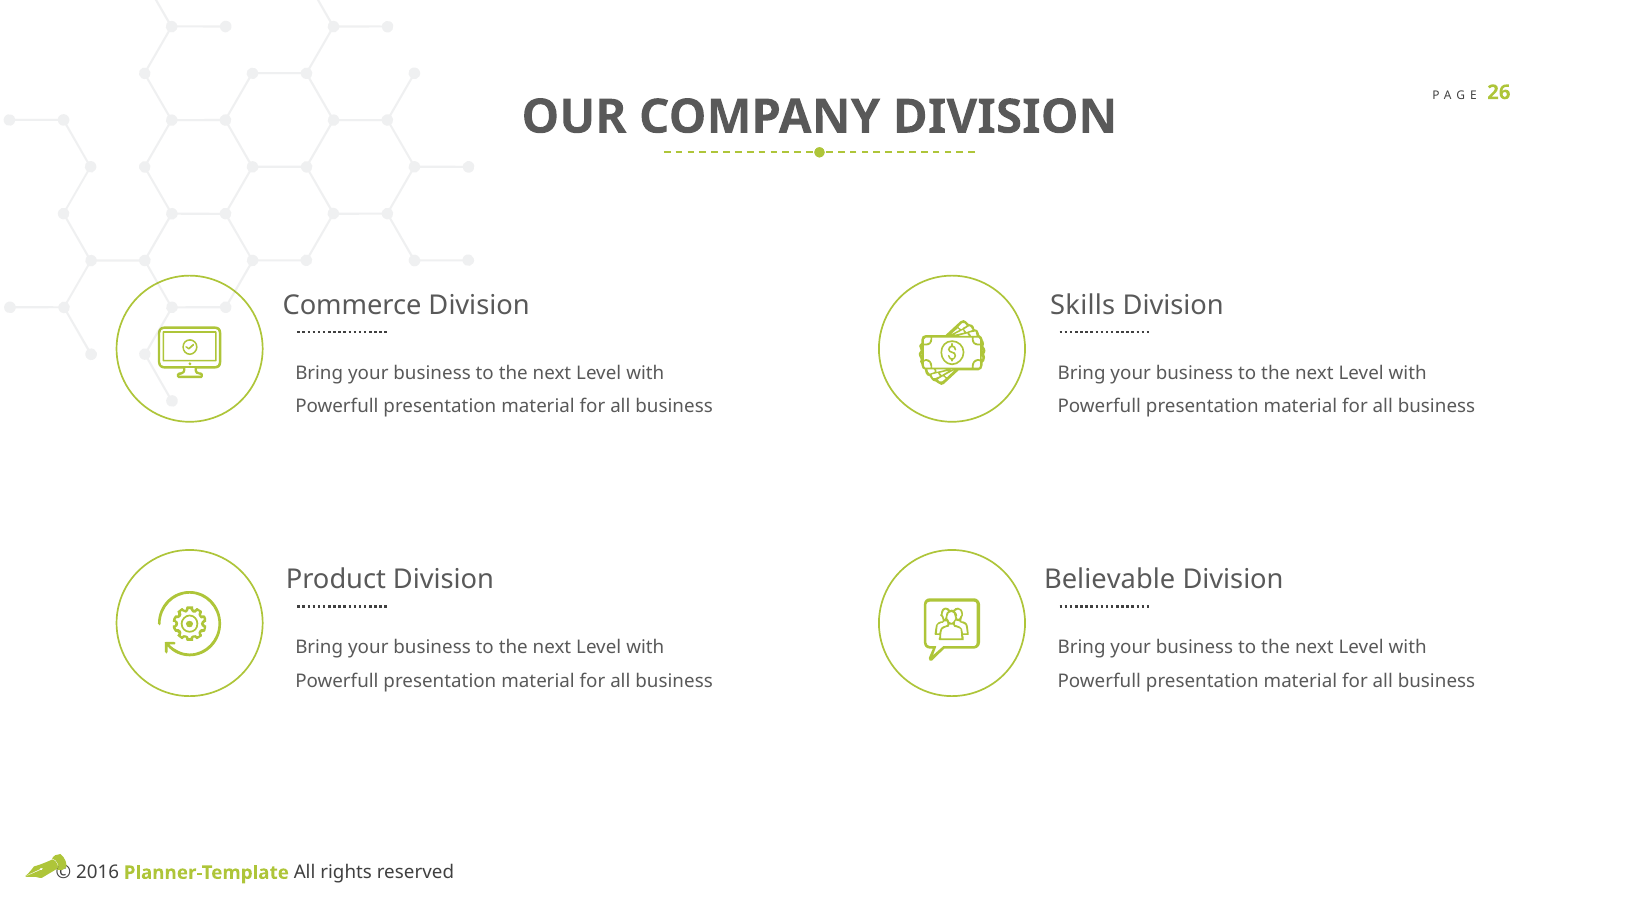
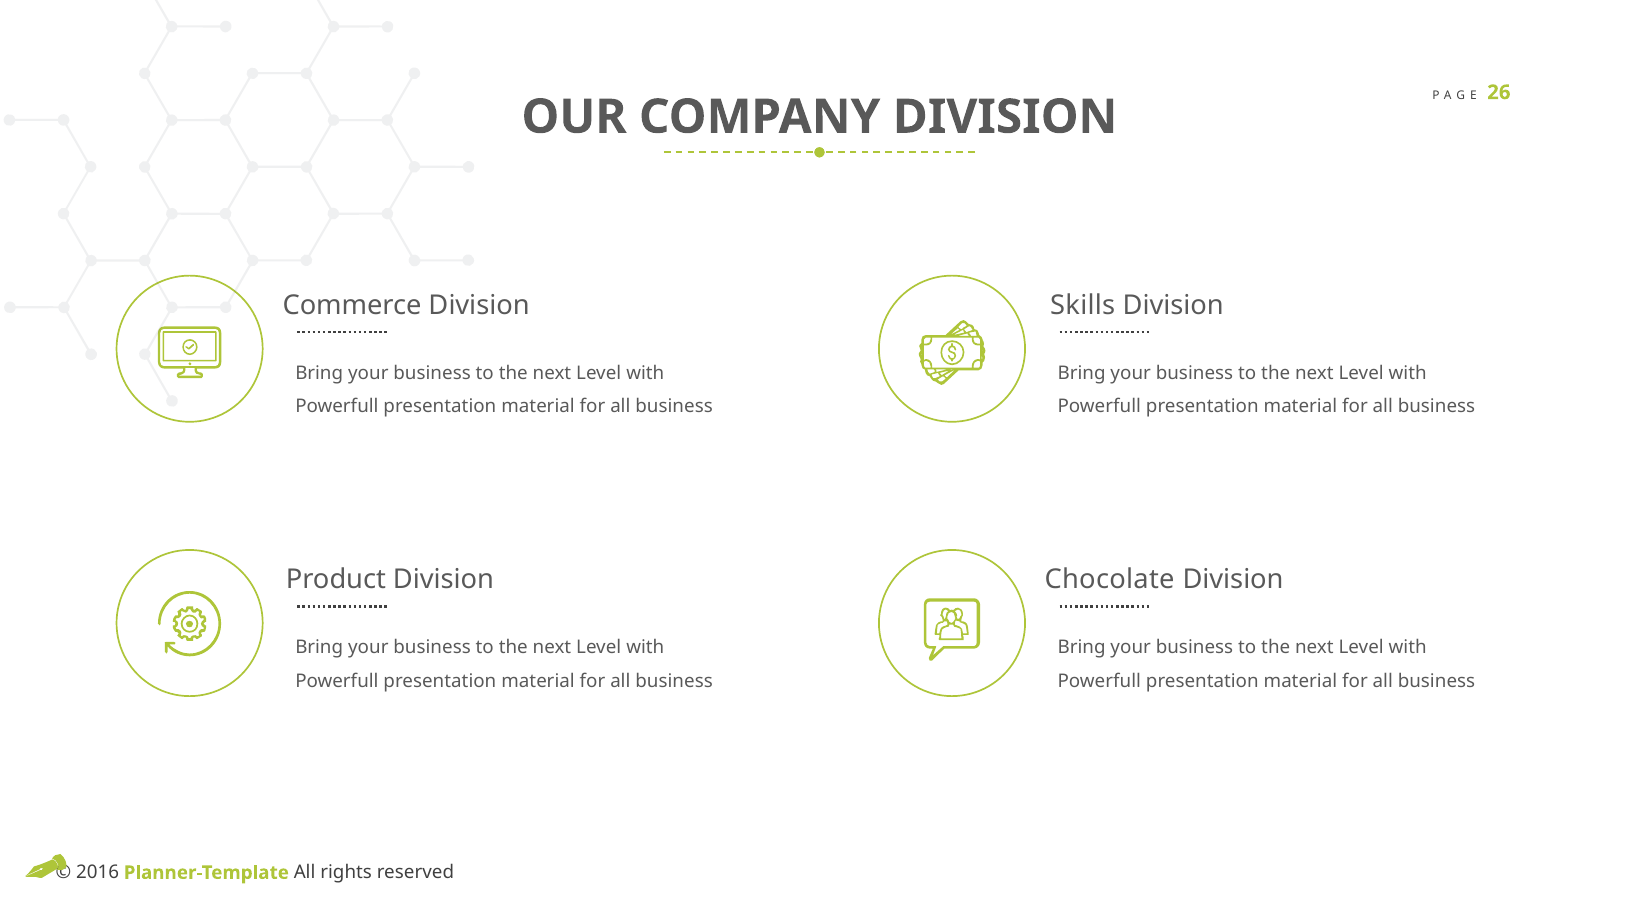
Believable: Believable -> Chocolate
